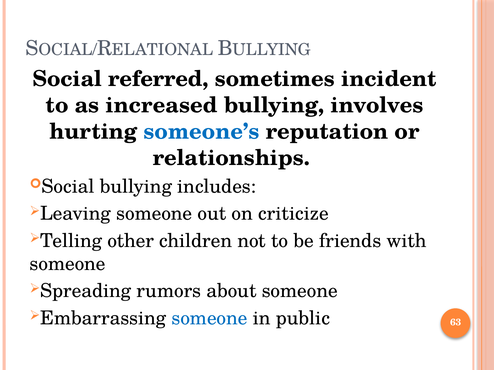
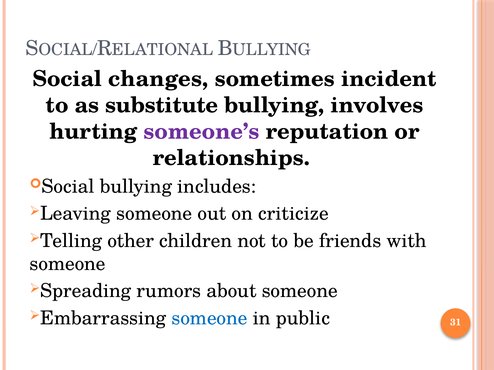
referred: referred -> changes
increased: increased -> substitute
someone’s colour: blue -> purple
63: 63 -> 31
